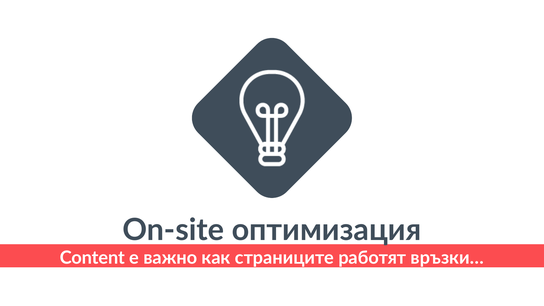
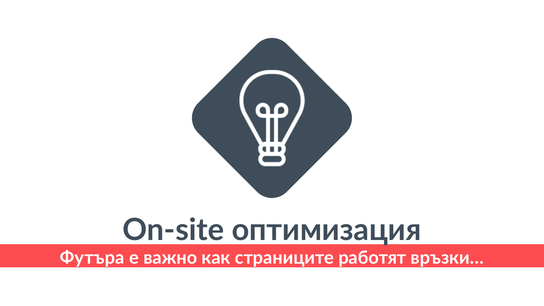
Content: Content -> Футъра
